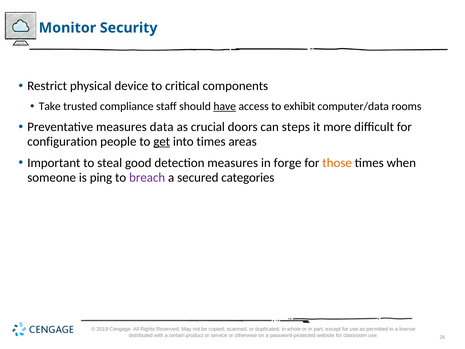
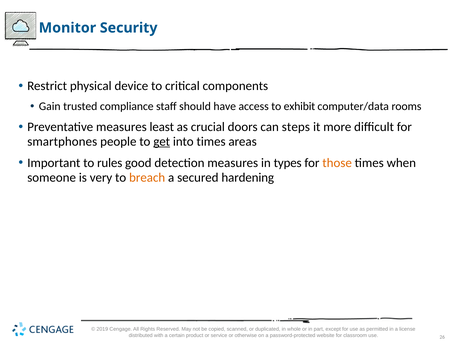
Take: Take -> Gain
have underline: present -> none
data: data -> least
configuration: configuration -> smartphones
steal: steal -> rules
forge: forge -> types
ping: ping -> very
breach colour: purple -> orange
categories: categories -> hardening
